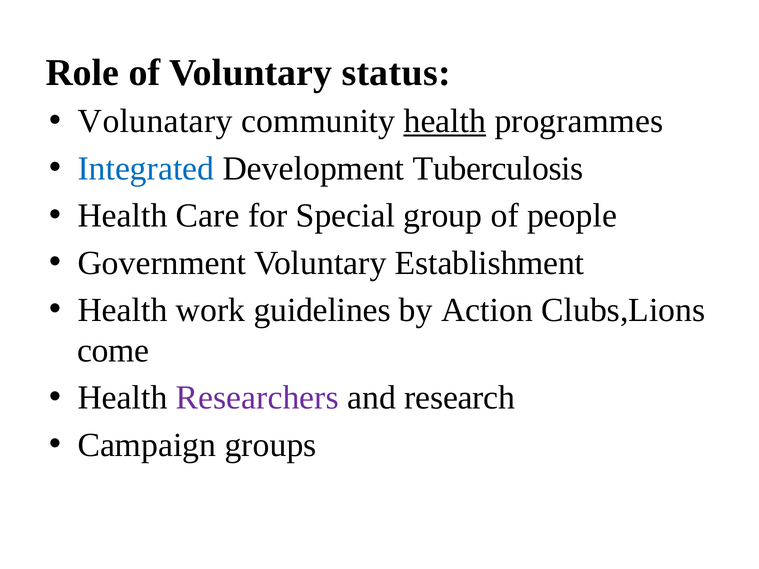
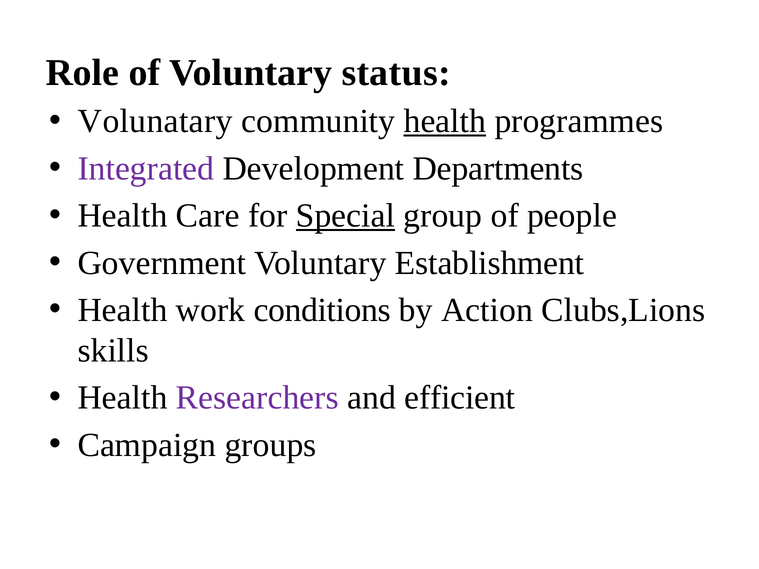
Integrated colour: blue -> purple
Tuberculosis: Tuberculosis -> Departments
Special underline: none -> present
guidelines: guidelines -> conditions
come: come -> skills
research: research -> efficient
